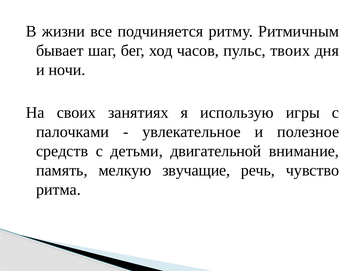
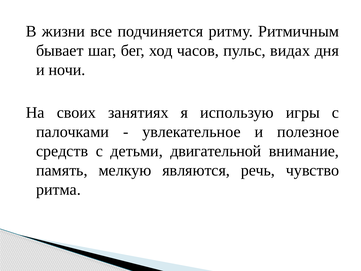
твоих: твоих -> видах
звучащие: звучащие -> являются
